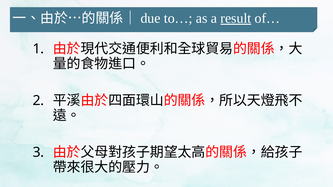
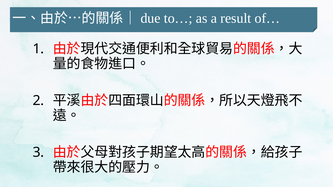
result underline: present -> none
